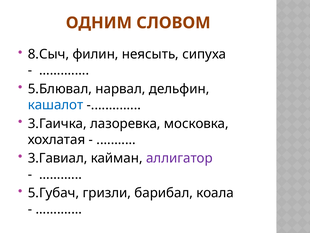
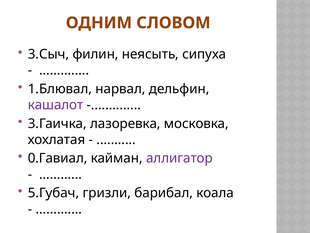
8.Сыч: 8.Сыч -> 3.Сыч
5.Блювал: 5.Блювал -> 1.Блювал
кашалот colour: blue -> purple
3.Гавиал: 3.Гавиал -> 0.Гавиал
